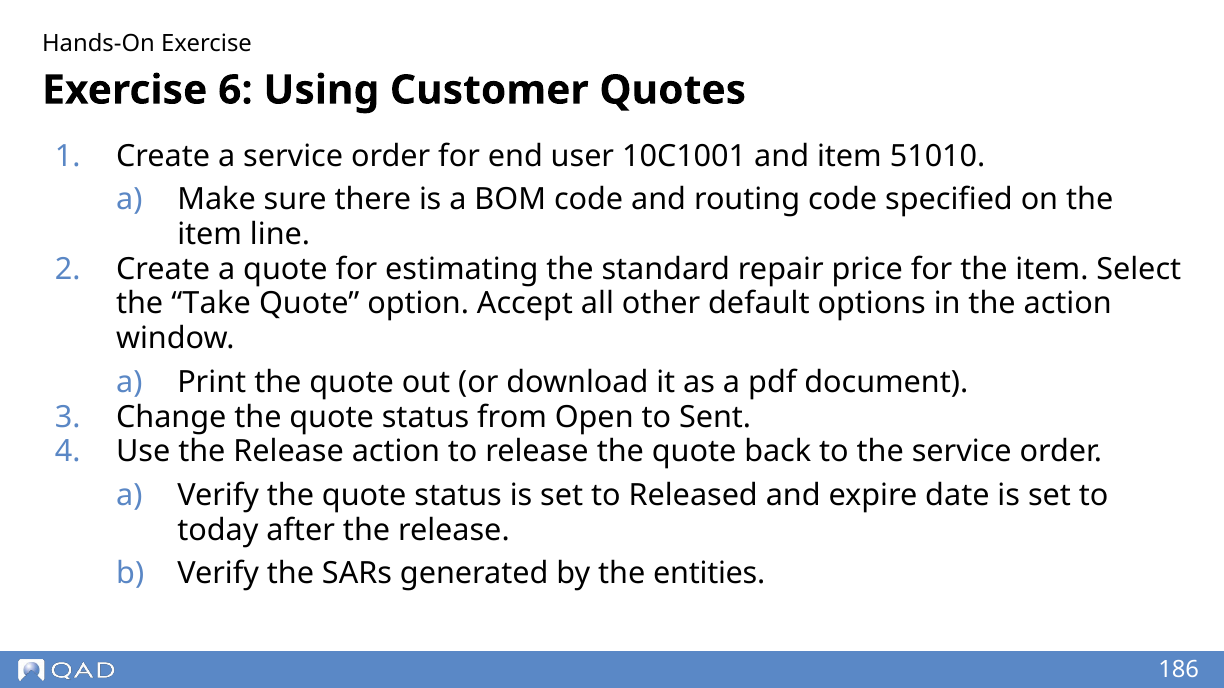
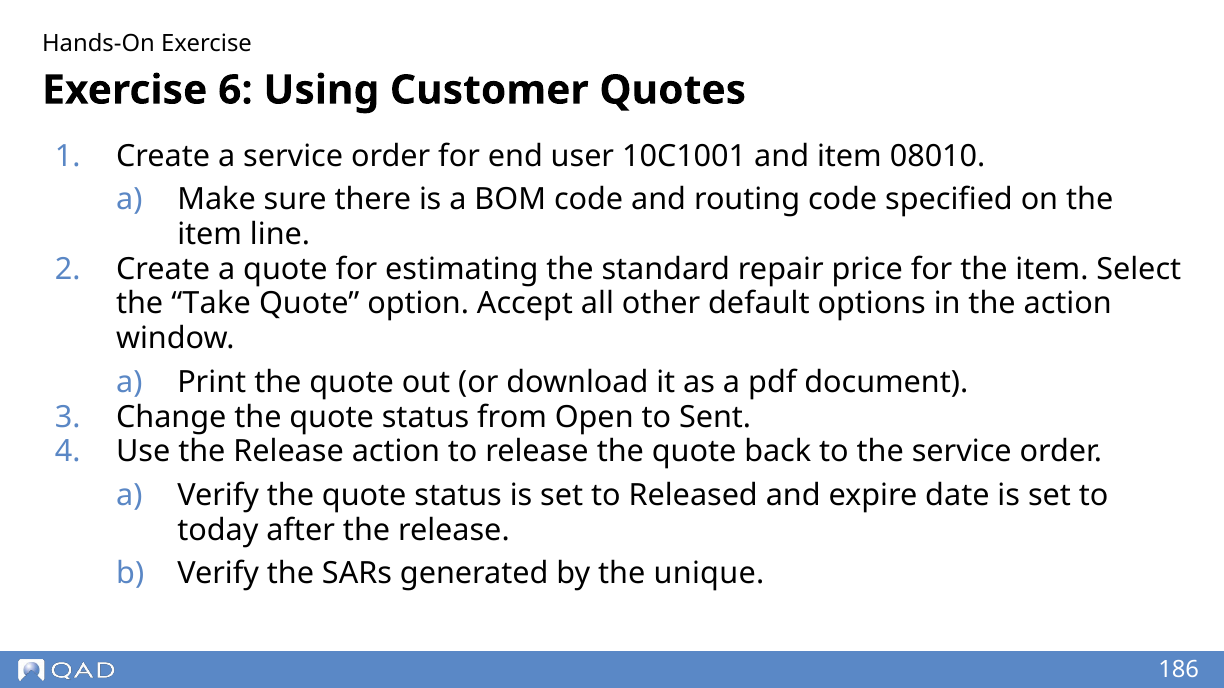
51010: 51010 -> 08010
entities: entities -> unique
